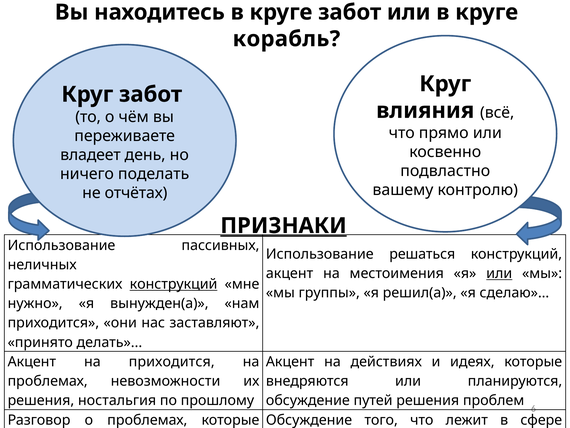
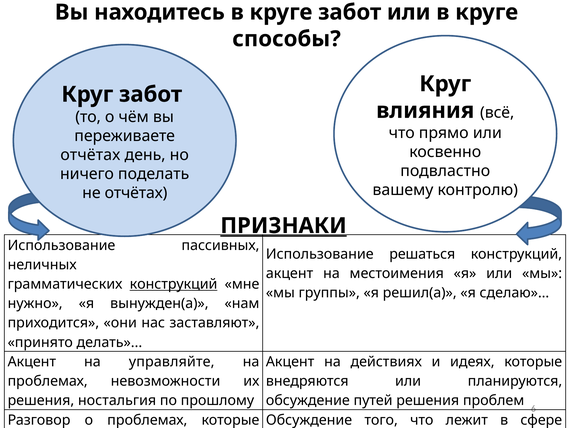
корабль: корабль -> способы
владеет at (90, 155): владеет -> отчётах
или at (499, 273) underline: present -> none
на приходится: приходится -> управляйте
